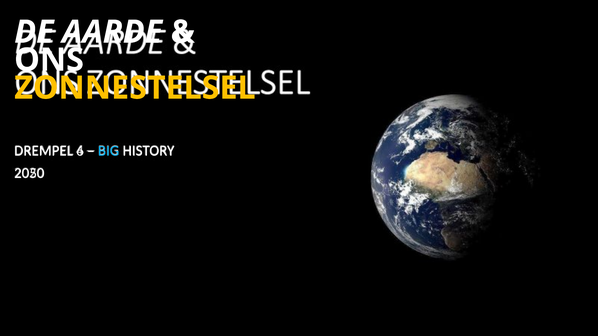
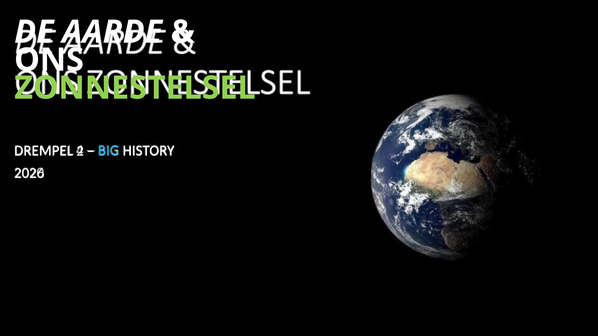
ZONNESTELSEL colour: yellow -> light green
6: 6 -> 2
2050: 2050 -> 2026
